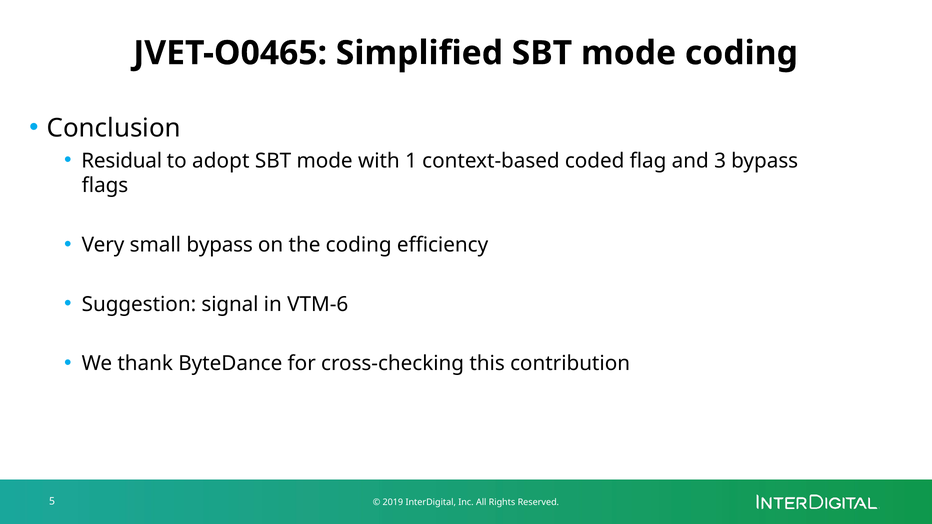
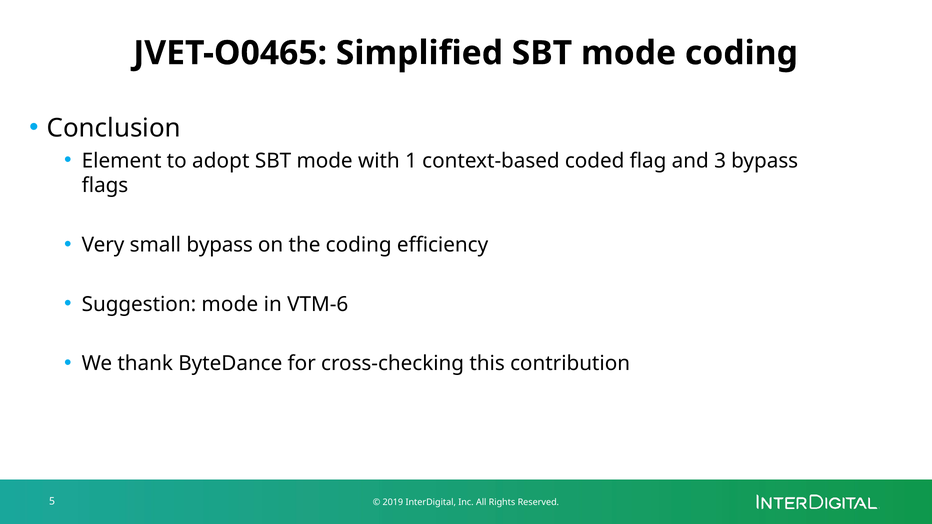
Residual: Residual -> Element
Suggestion signal: signal -> mode
